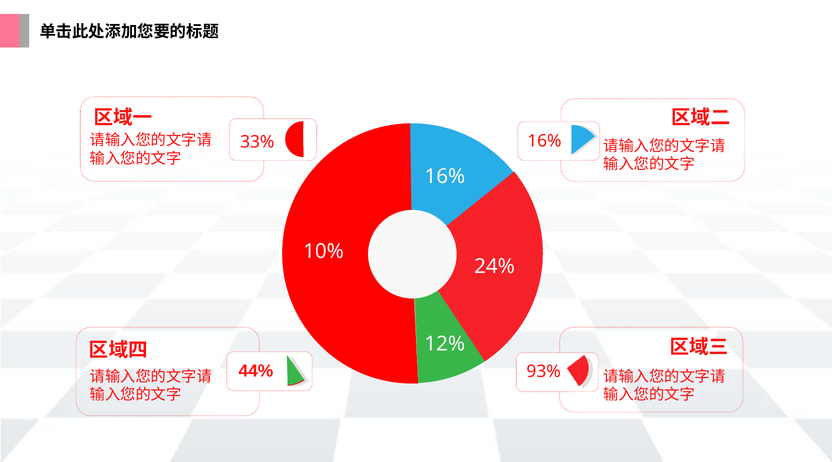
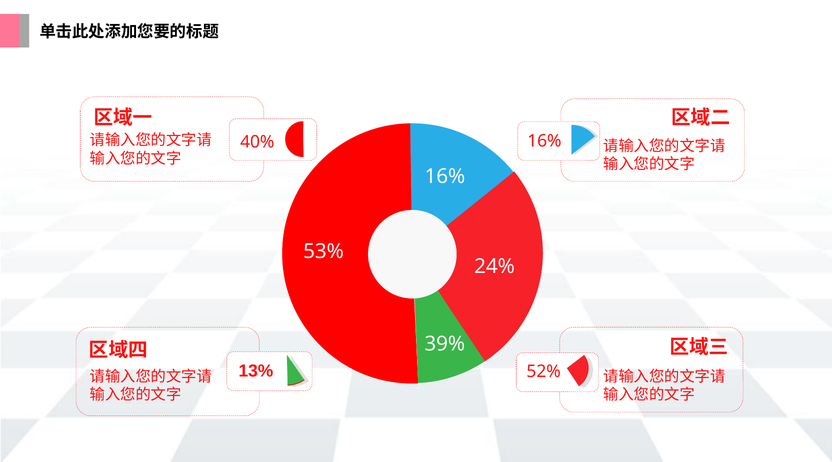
33%: 33% -> 40%
10%: 10% -> 53%
12%: 12% -> 39%
44%: 44% -> 13%
93%: 93% -> 52%
